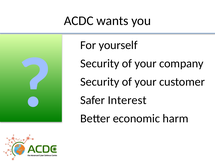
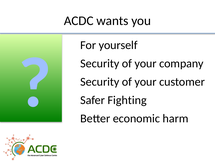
Interest: Interest -> Fighting
